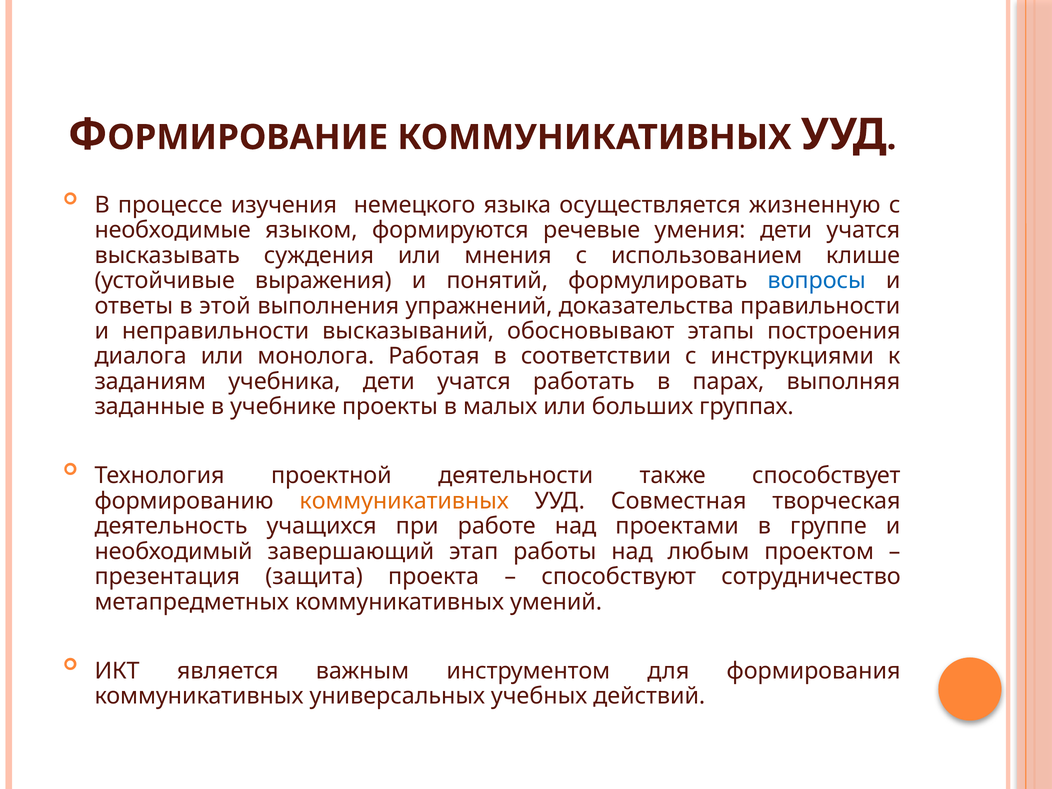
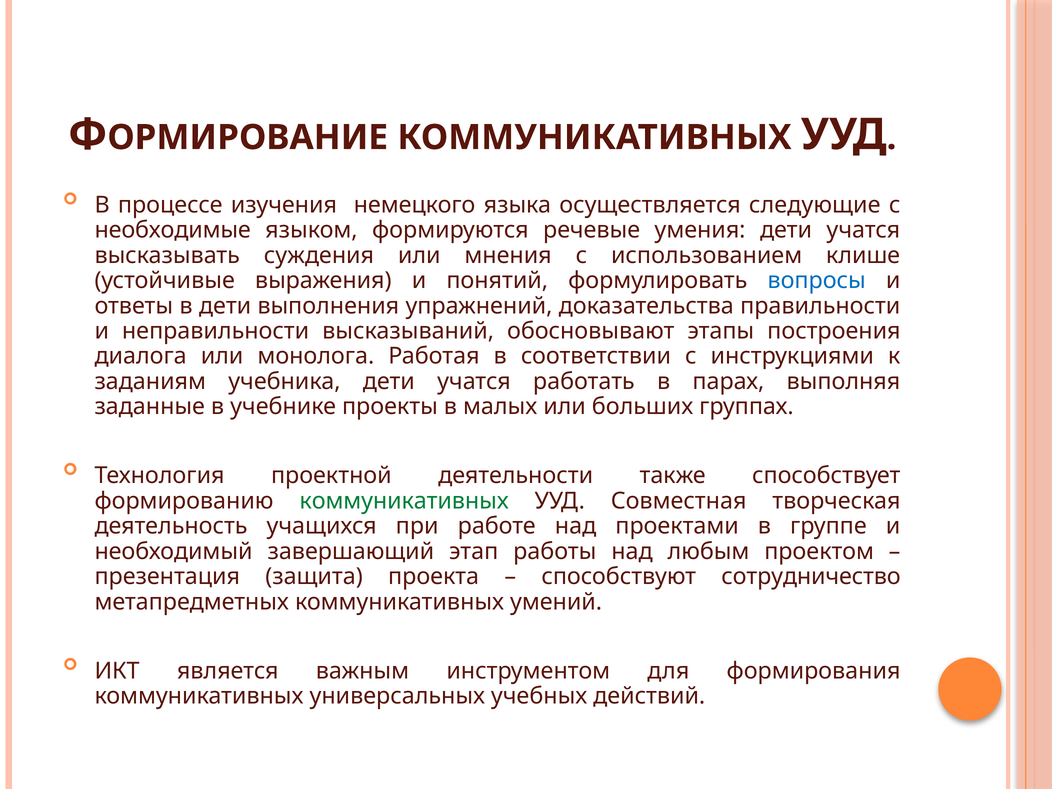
жизненную: жизненную -> следующие
в этой: этой -> дети
коммуникативных at (404, 501) colour: orange -> green
